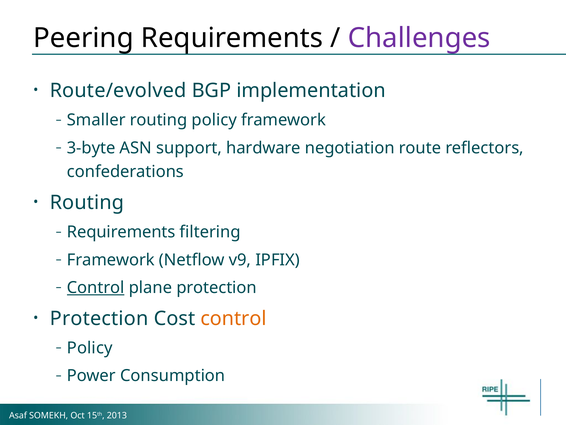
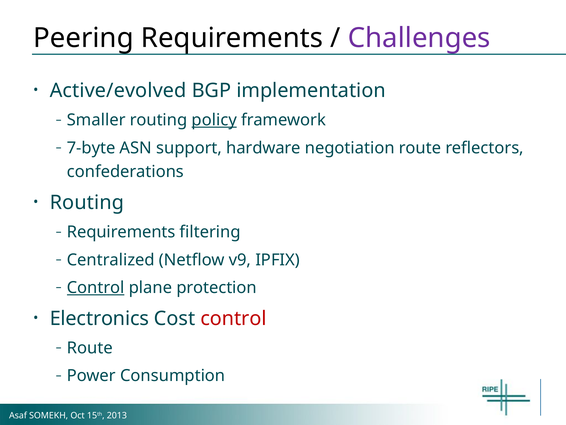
Route/evolved: Route/evolved -> Active/evolved
policy at (214, 120) underline: none -> present
3-byte: 3-byte -> 7-byte
Framework at (111, 260): Framework -> Centralized
Protection at (99, 318): Protection -> Electronics
control at (233, 318) colour: orange -> red
Policy at (90, 348): Policy -> Route
